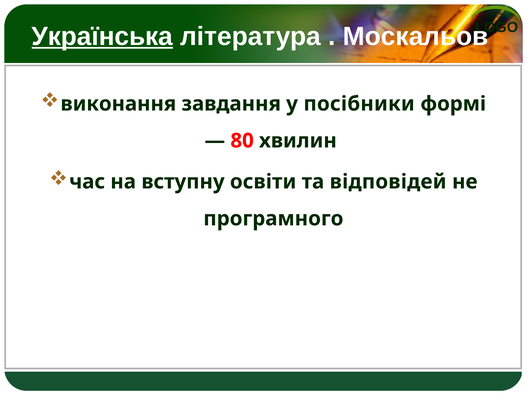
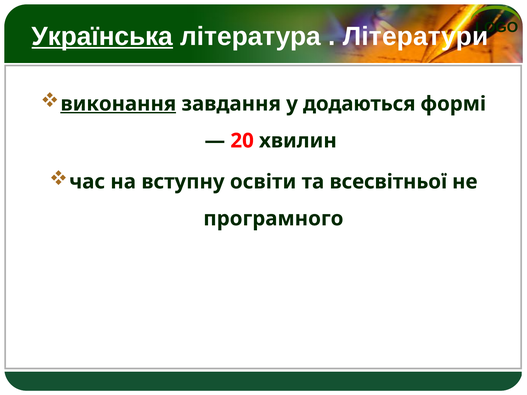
Москальов: Москальов -> Літератури
виконання underline: none -> present
посібники: посібники -> додаються
80: 80 -> 20
відповідей: відповідей -> всесвітньої
